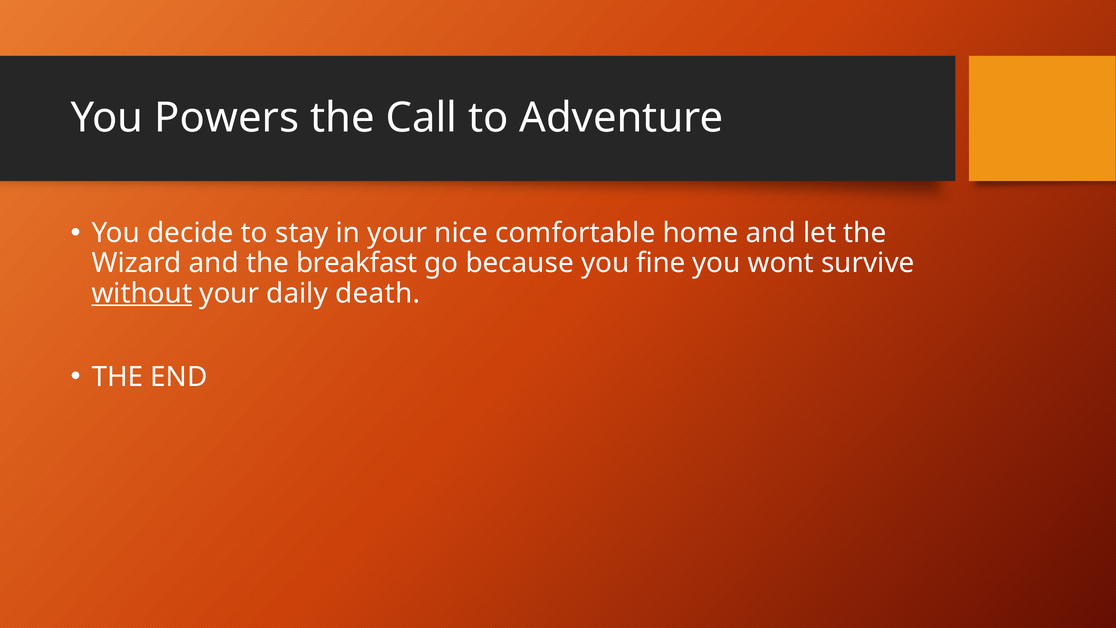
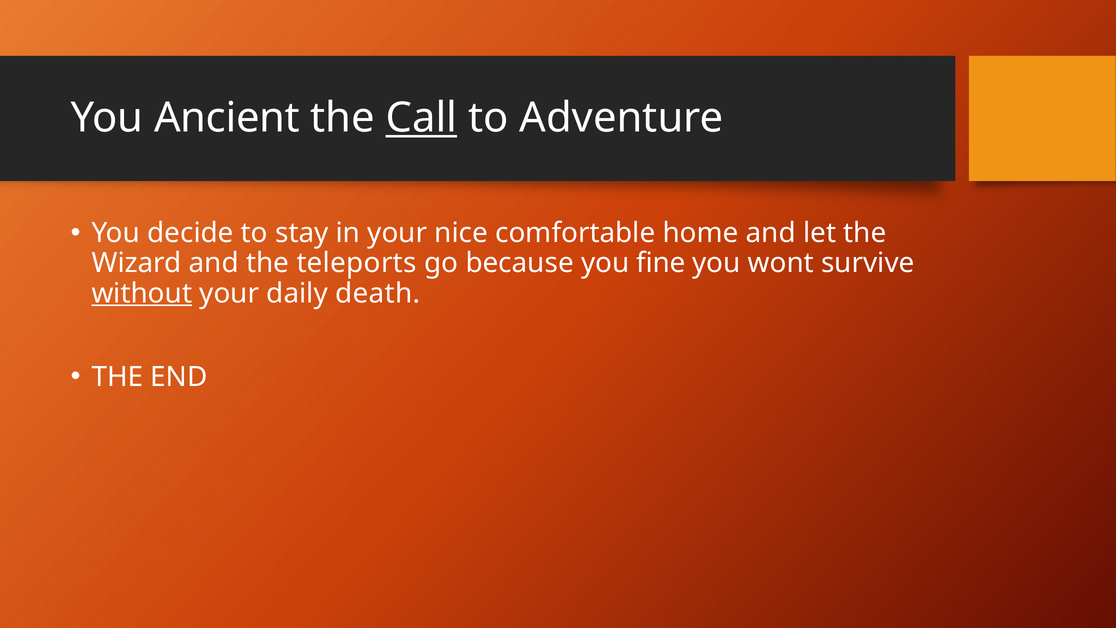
Powers: Powers -> Ancient
Call underline: none -> present
breakfast: breakfast -> teleports
